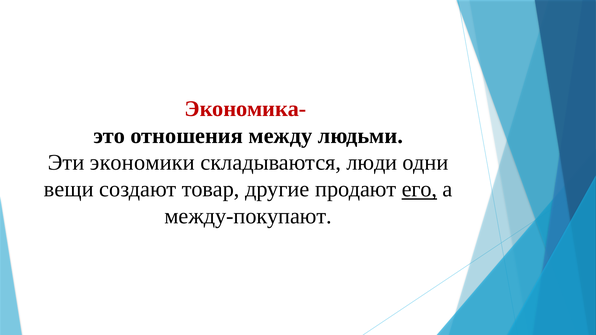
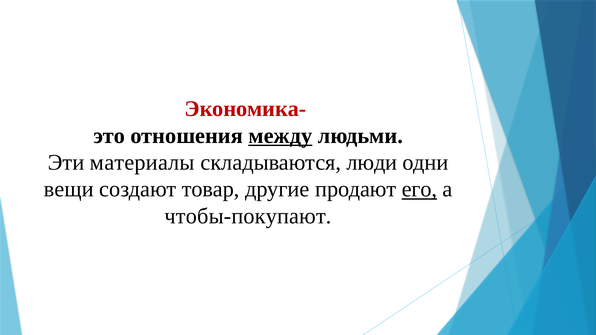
между underline: none -> present
экономики: экономики -> материалы
между-покупают: между-покупают -> чтобы-покупают
